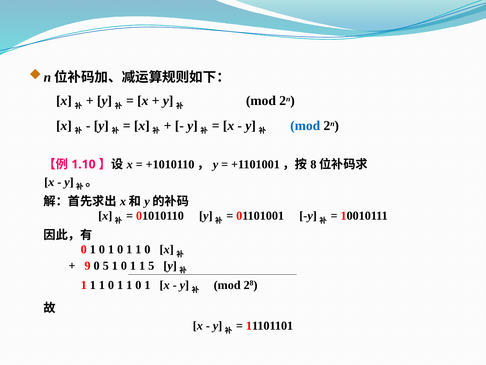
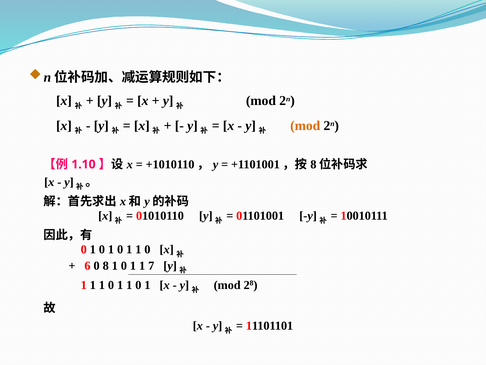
mod at (305, 125) colour: blue -> orange
9: 9 -> 6
0 5: 5 -> 8
1 5: 5 -> 7
